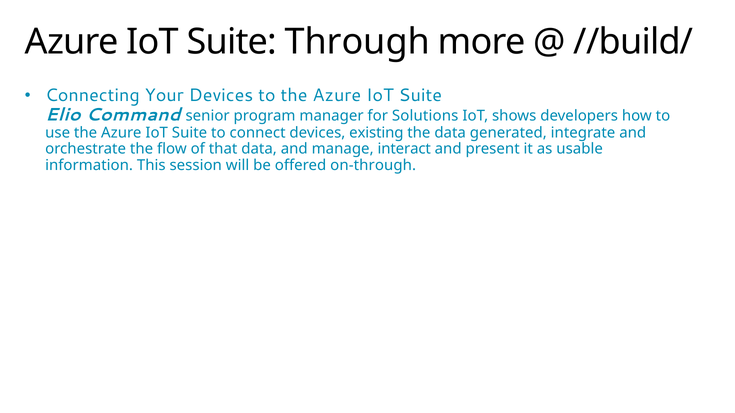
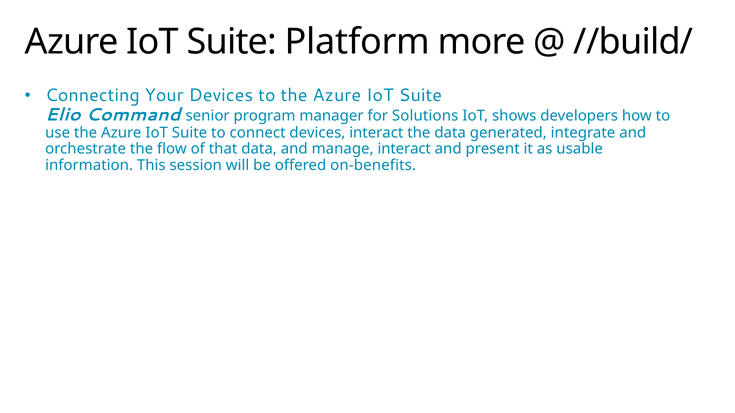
Through: Through -> Platform
devices existing: existing -> interact
on-through: on-through -> on-benefits
